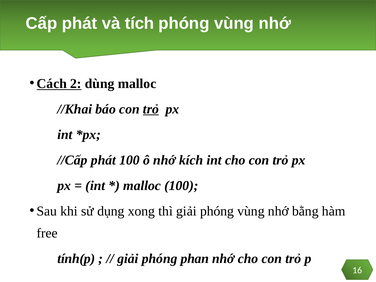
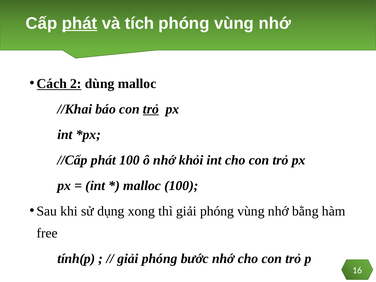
phát at (80, 23) underline: none -> present
kích: kích -> khỏi
phan: phan -> bước
